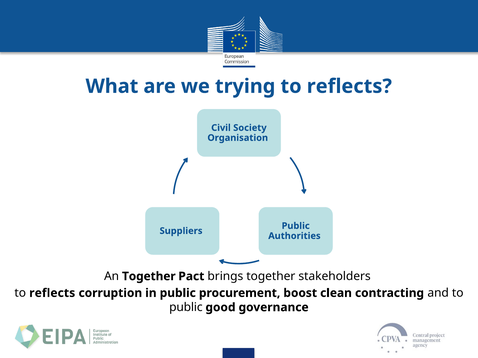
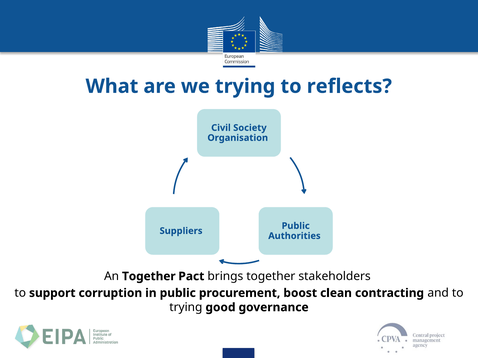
reflects at (52, 293): reflects -> support
public at (186, 308): public -> trying
